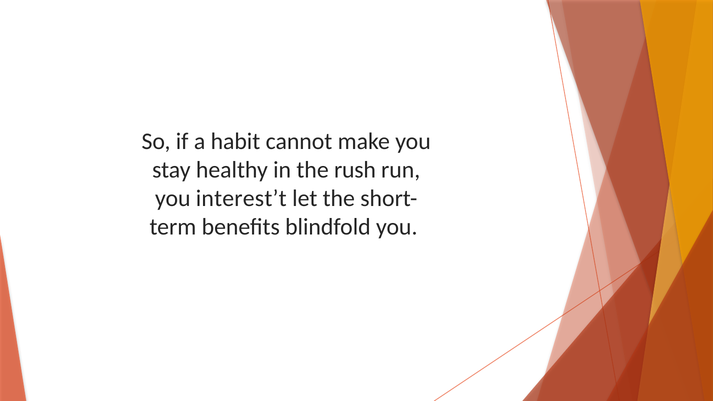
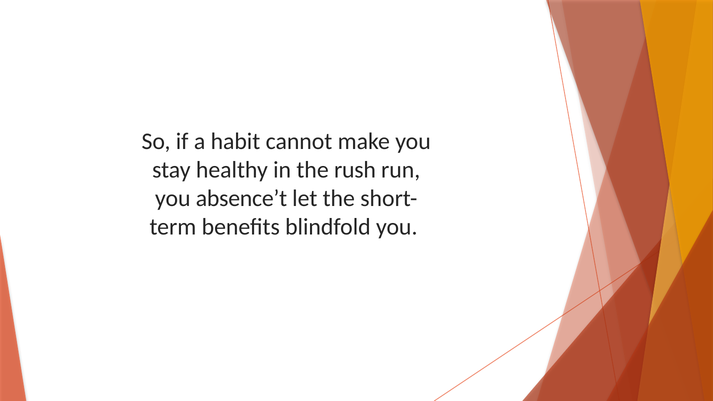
interest’t: interest’t -> absence’t
